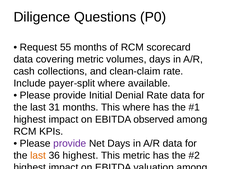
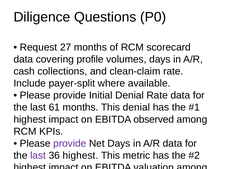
55: 55 -> 27
covering metric: metric -> profile
31: 31 -> 61
This where: where -> denial
last at (38, 156) colour: orange -> purple
